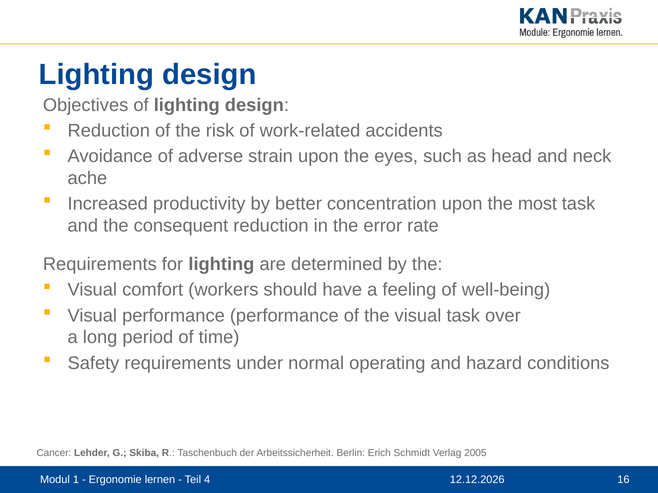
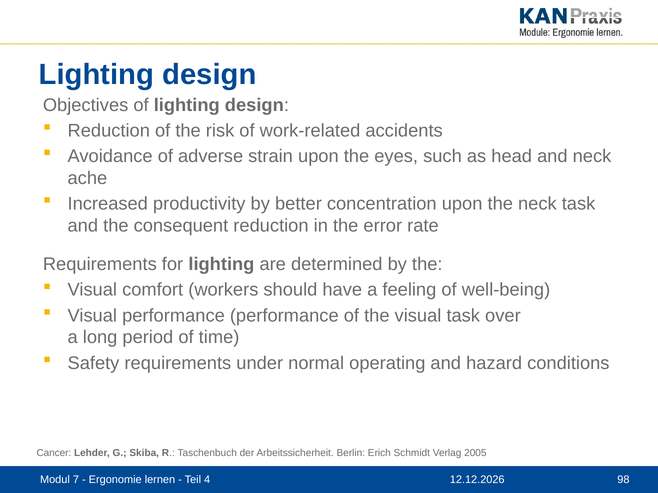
the most: most -> neck
1: 1 -> 7
16: 16 -> 98
